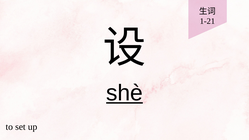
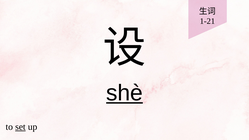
set underline: none -> present
